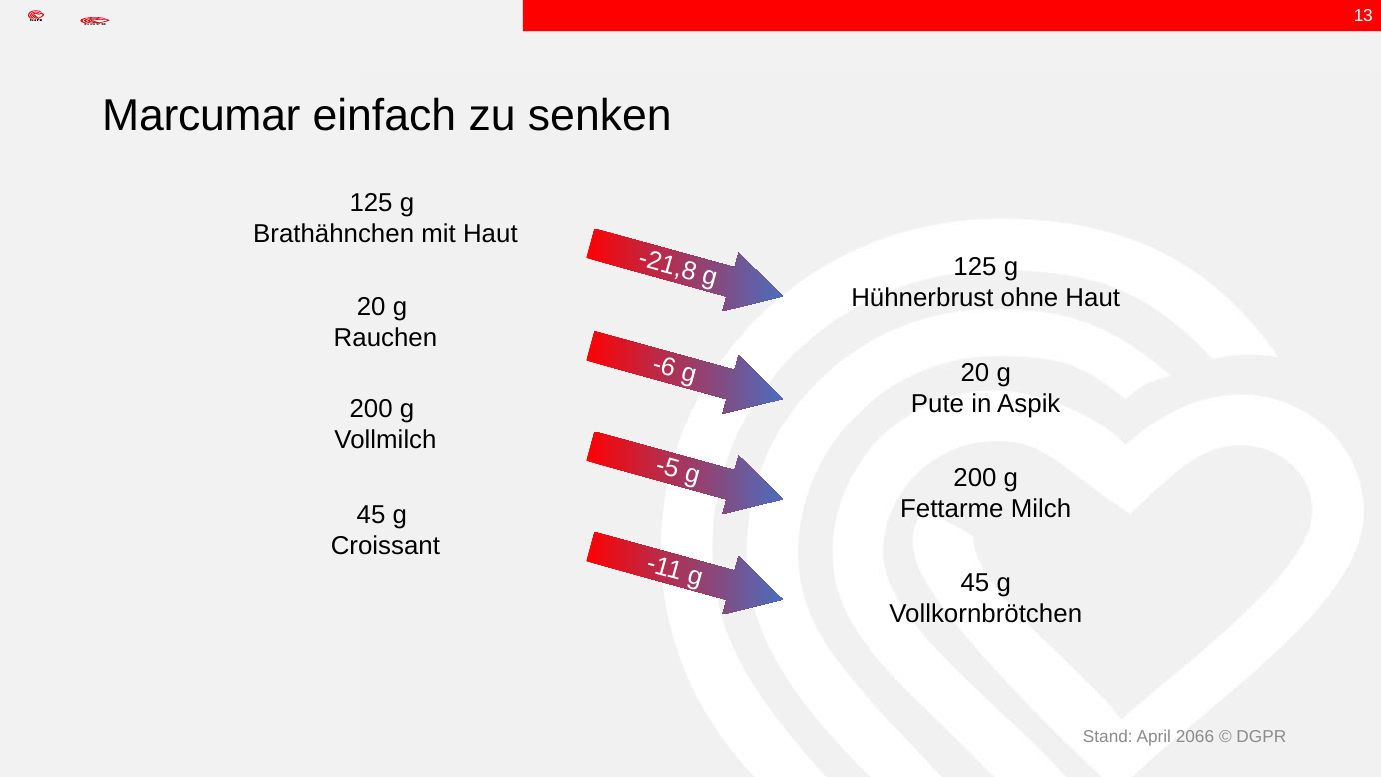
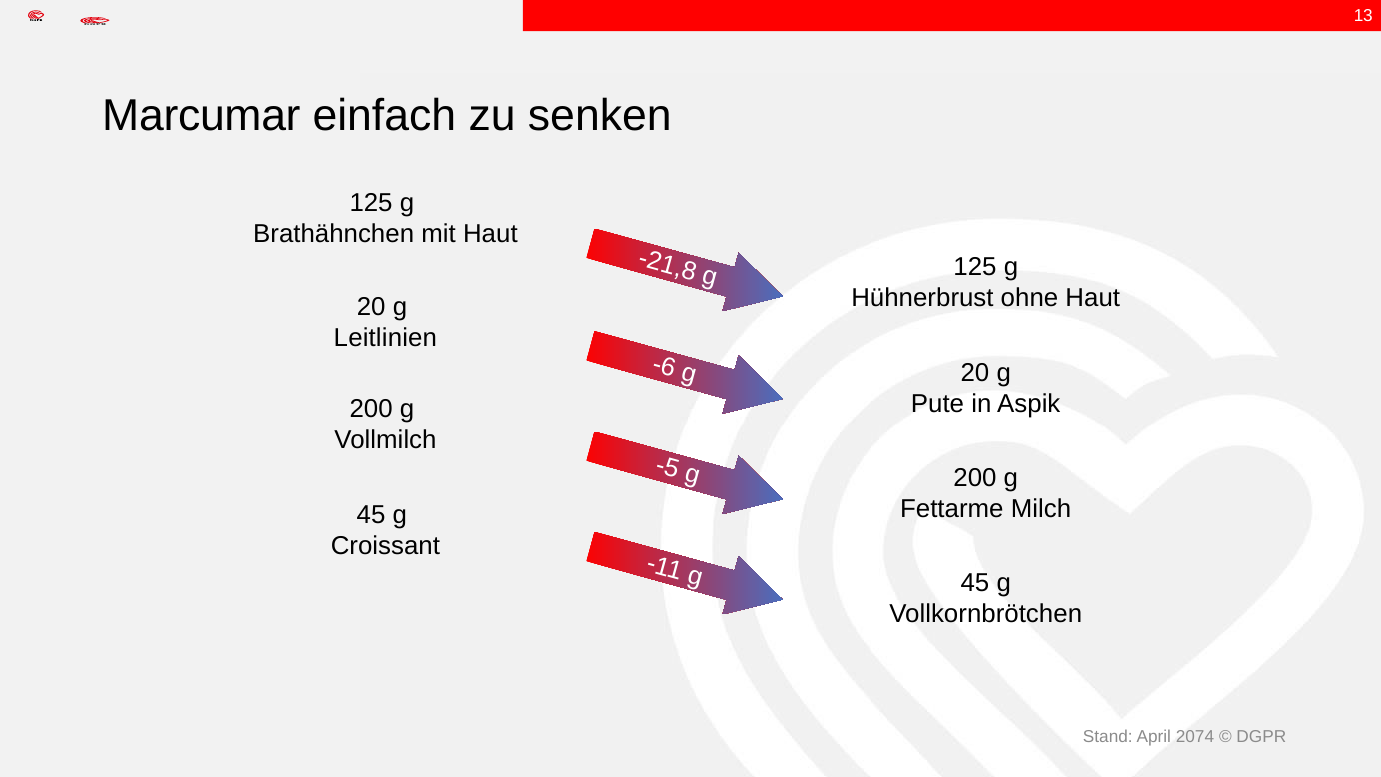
Rauchen: Rauchen -> Leitlinien
2066: 2066 -> 2074
